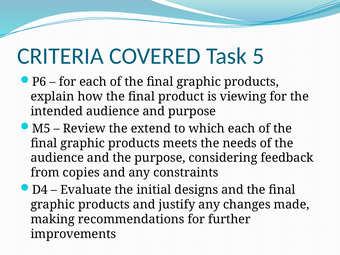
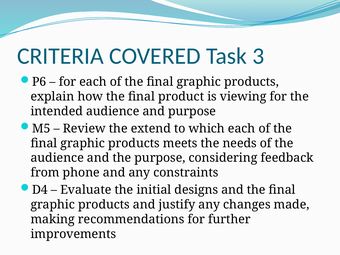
5: 5 -> 3
copies: copies -> phone
